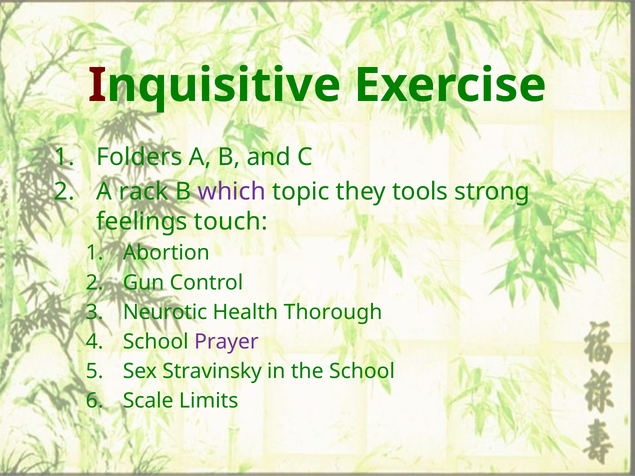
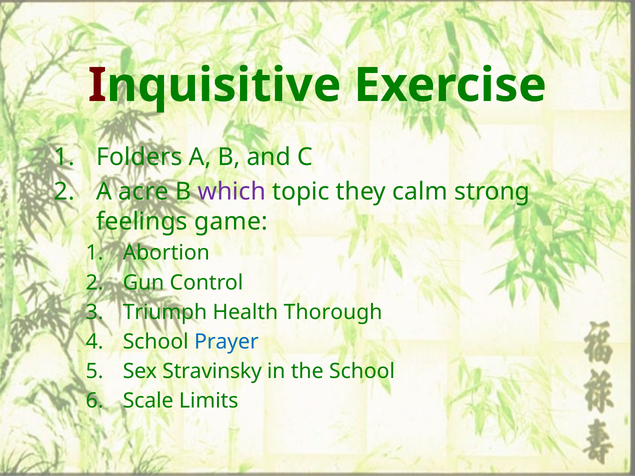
rack: rack -> acre
tools: tools -> calm
touch: touch -> game
Neurotic: Neurotic -> Triumph
Prayer colour: purple -> blue
